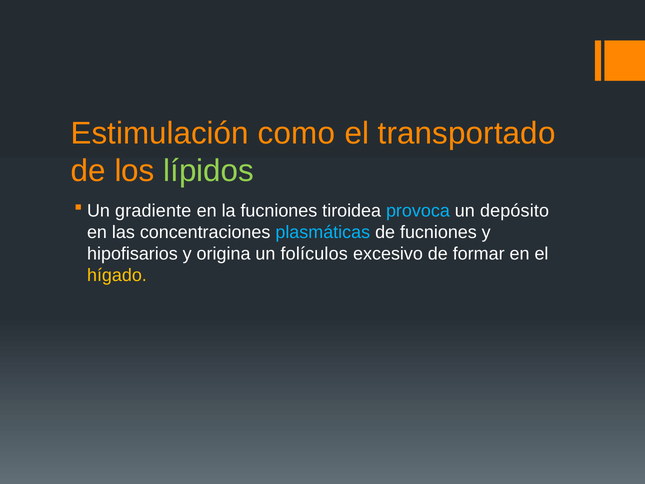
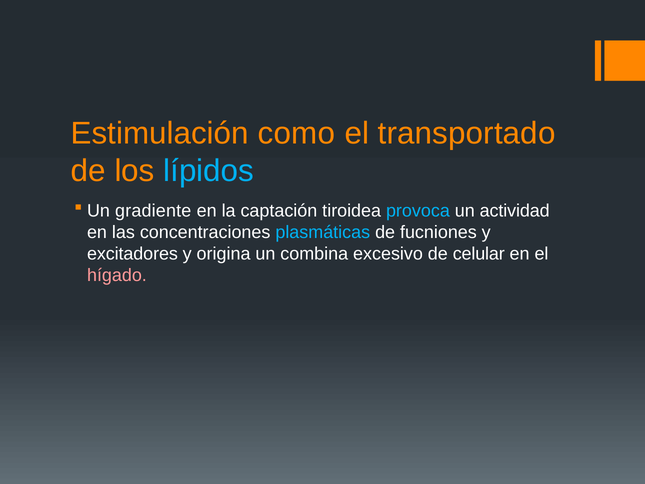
lípidos colour: light green -> light blue
la fucniones: fucniones -> captación
depósito: depósito -> actividad
hipofisarios: hipofisarios -> excitadores
folículos: folículos -> combina
formar: formar -> celular
hígado colour: yellow -> pink
